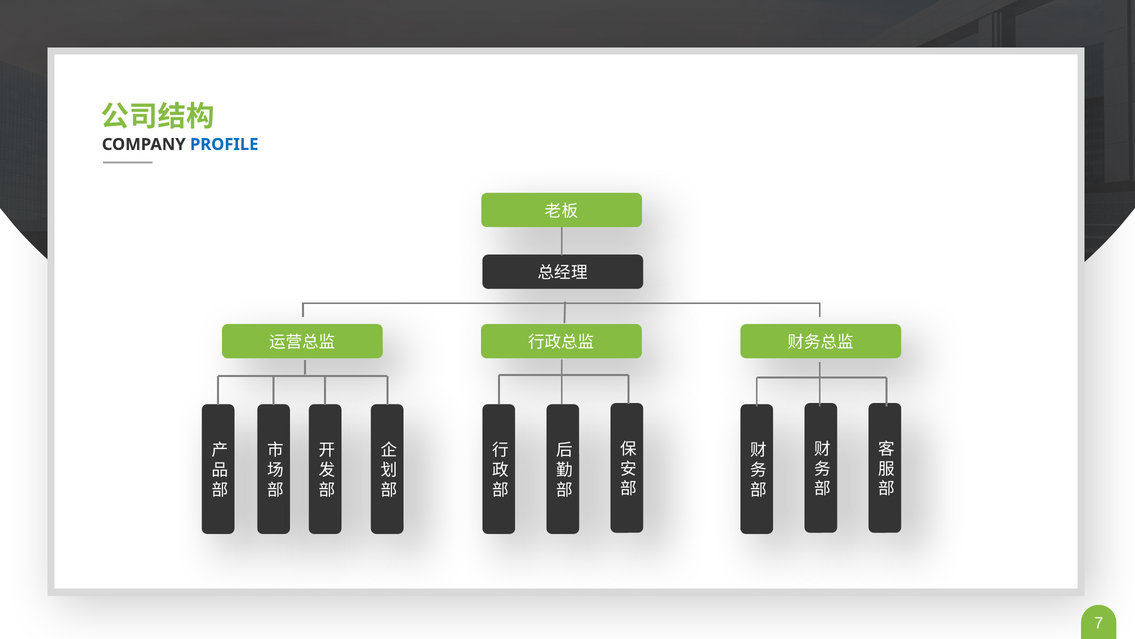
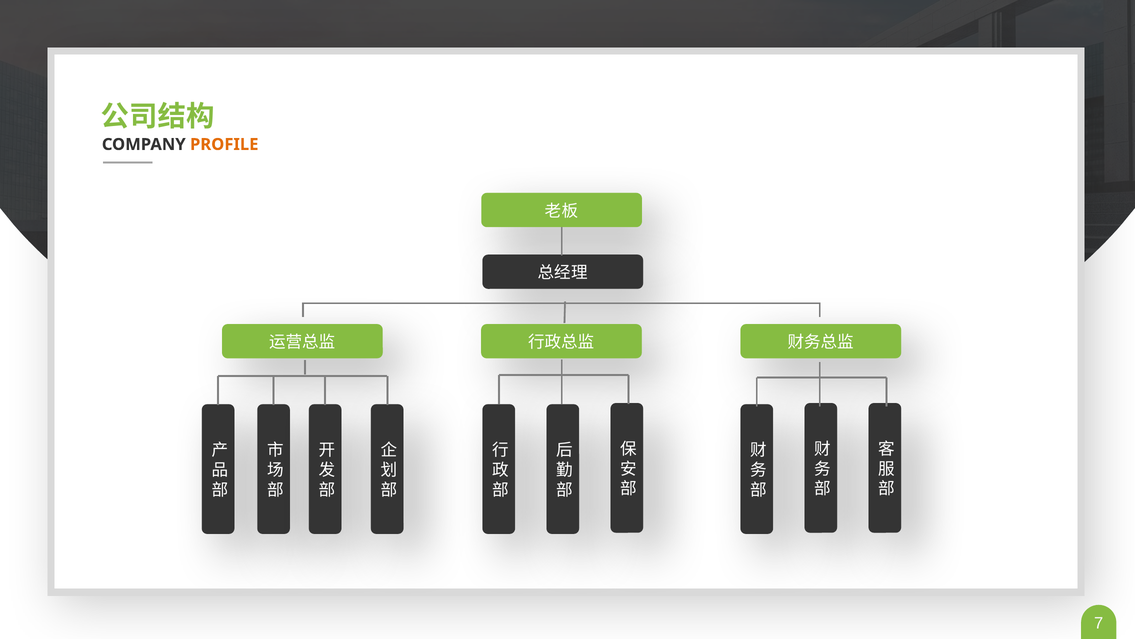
PROFILE colour: blue -> orange
